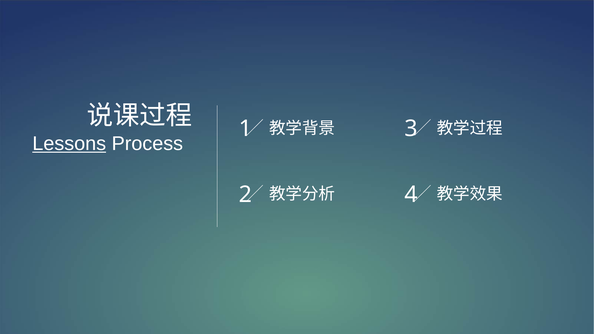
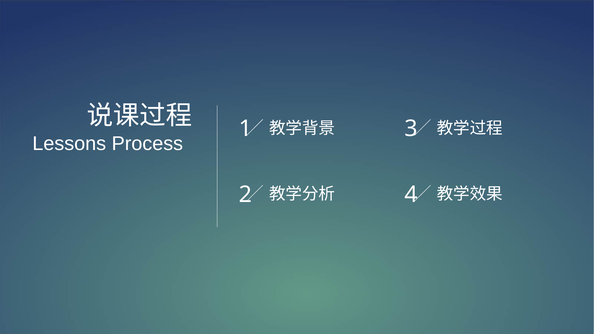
Lessons underline: present -> none
